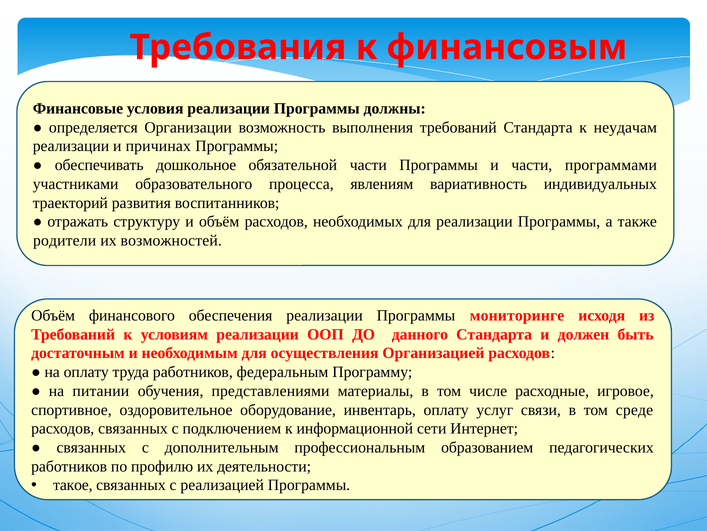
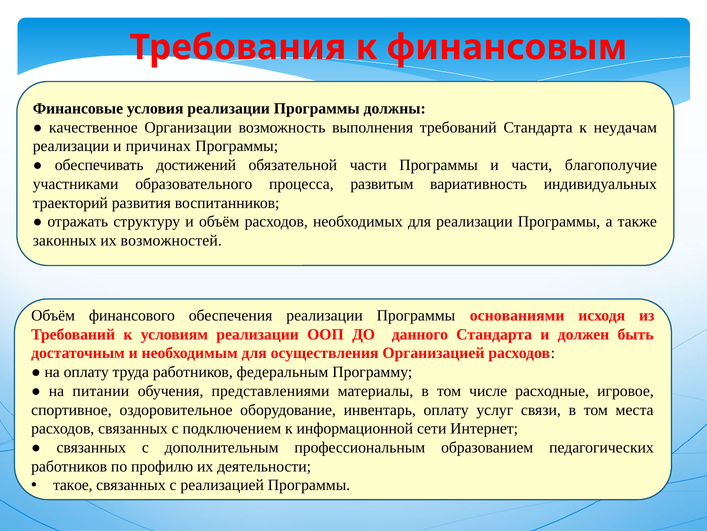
определяется: определяется -> качественное
дошкольное: дошкольное -> достижений
программами: программами -> благополучие
явлениям: явлениям -> развитым
родители: родители -> законных
мониторинге: мониторинге -> основаниями
среде: среде -> места
